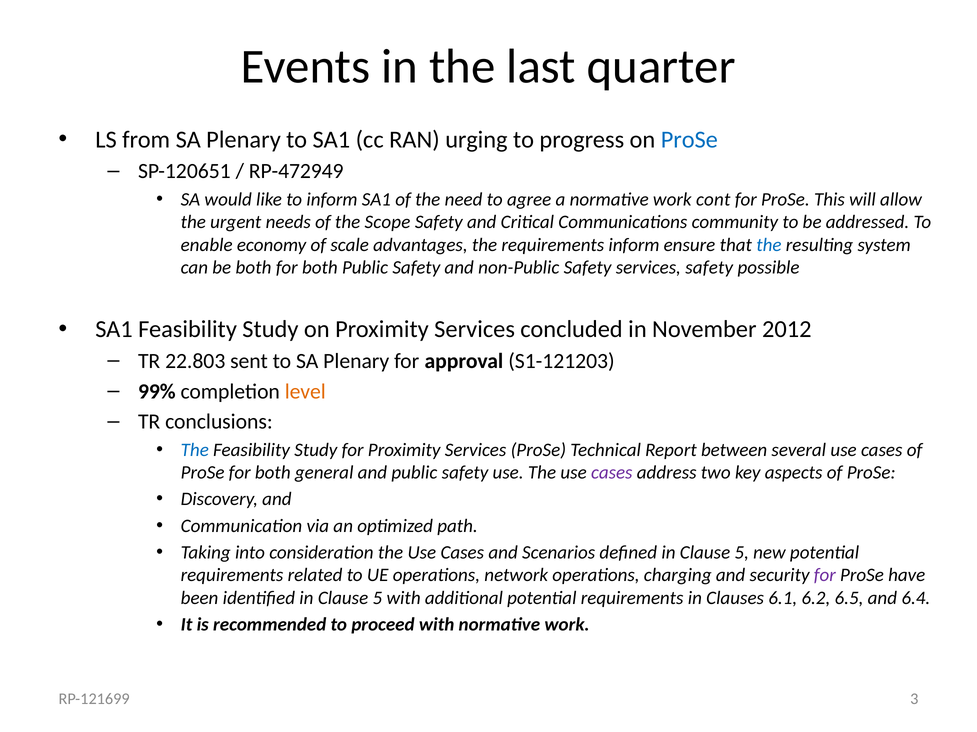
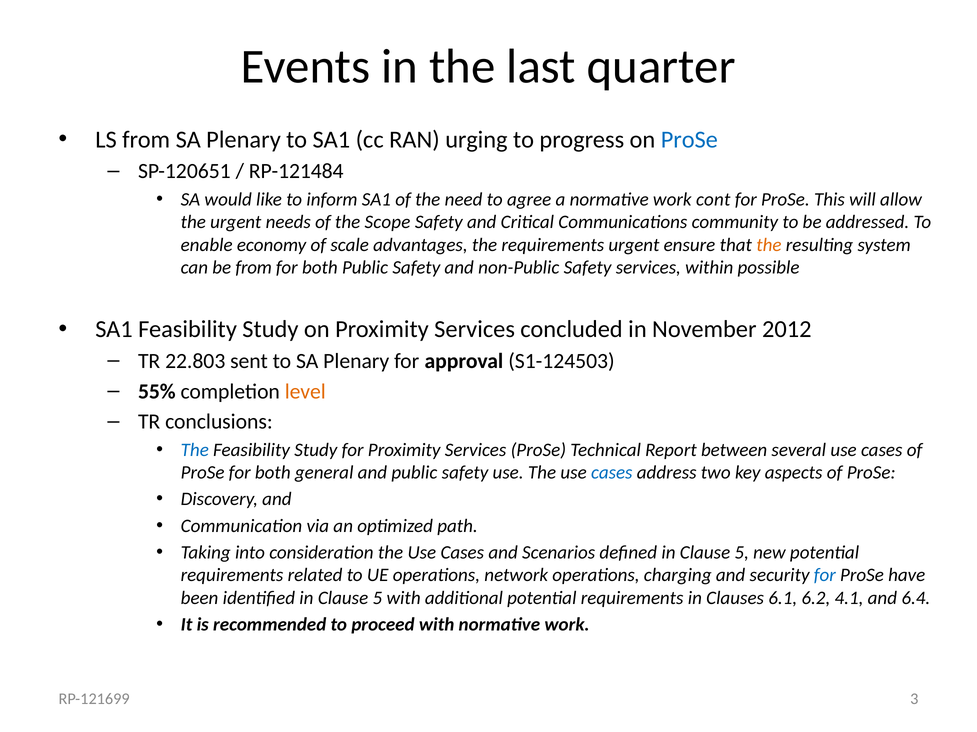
RP-472949: RP-472949 -> RP-121484
requirements inform: inform -> urgent
the at (769, 245) colour: blue -> orange
be both: both -> from
services safety: safety -> within
S1-121203: S1-121203 -> S1-124503
99%: 99% -> 55%
cases at (612, 473) colour: purple -> blue
for at (825, 576) colour: purple -> blue
6.5: 6.5 -> 4.1
